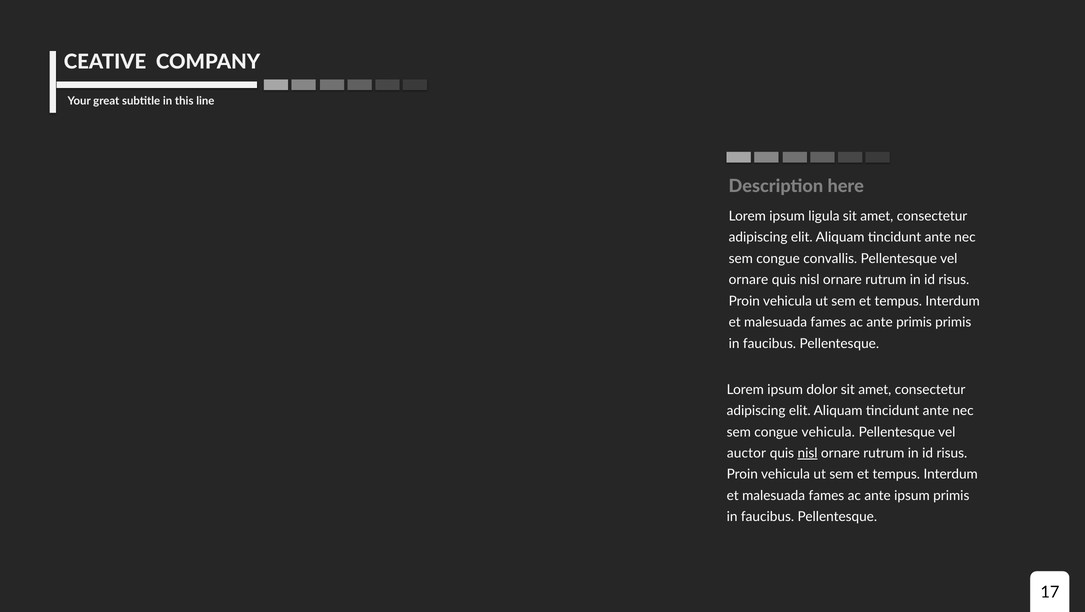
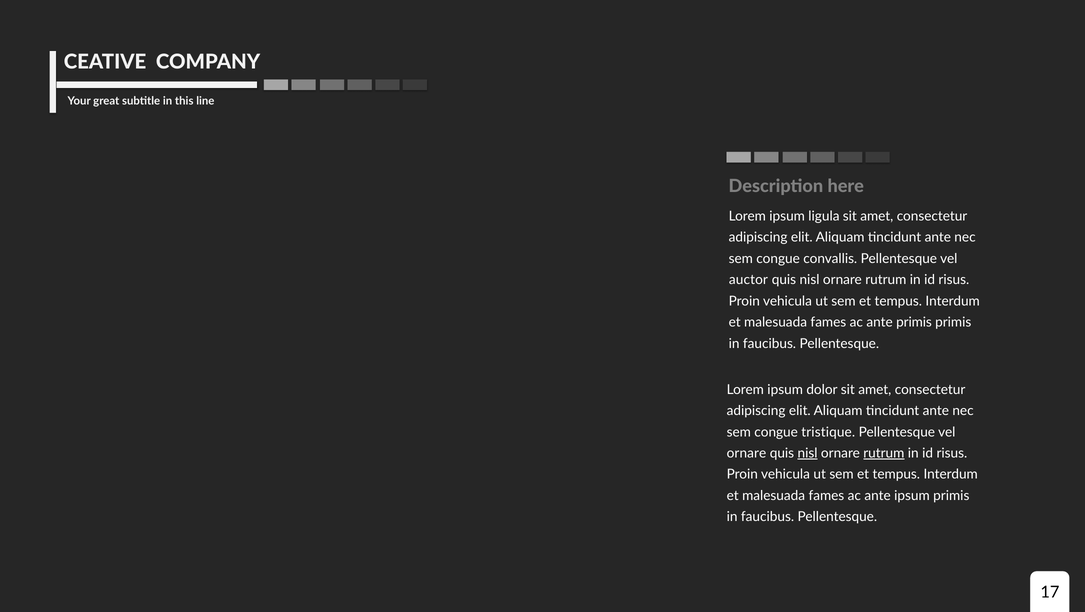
ornare at (748, 280): ornare -> auctor
congue vehicula: vehicula -> tristique
auctor at (746, 453): auctor -> ornare
rutrum at (884, 453) underline: none -> present
